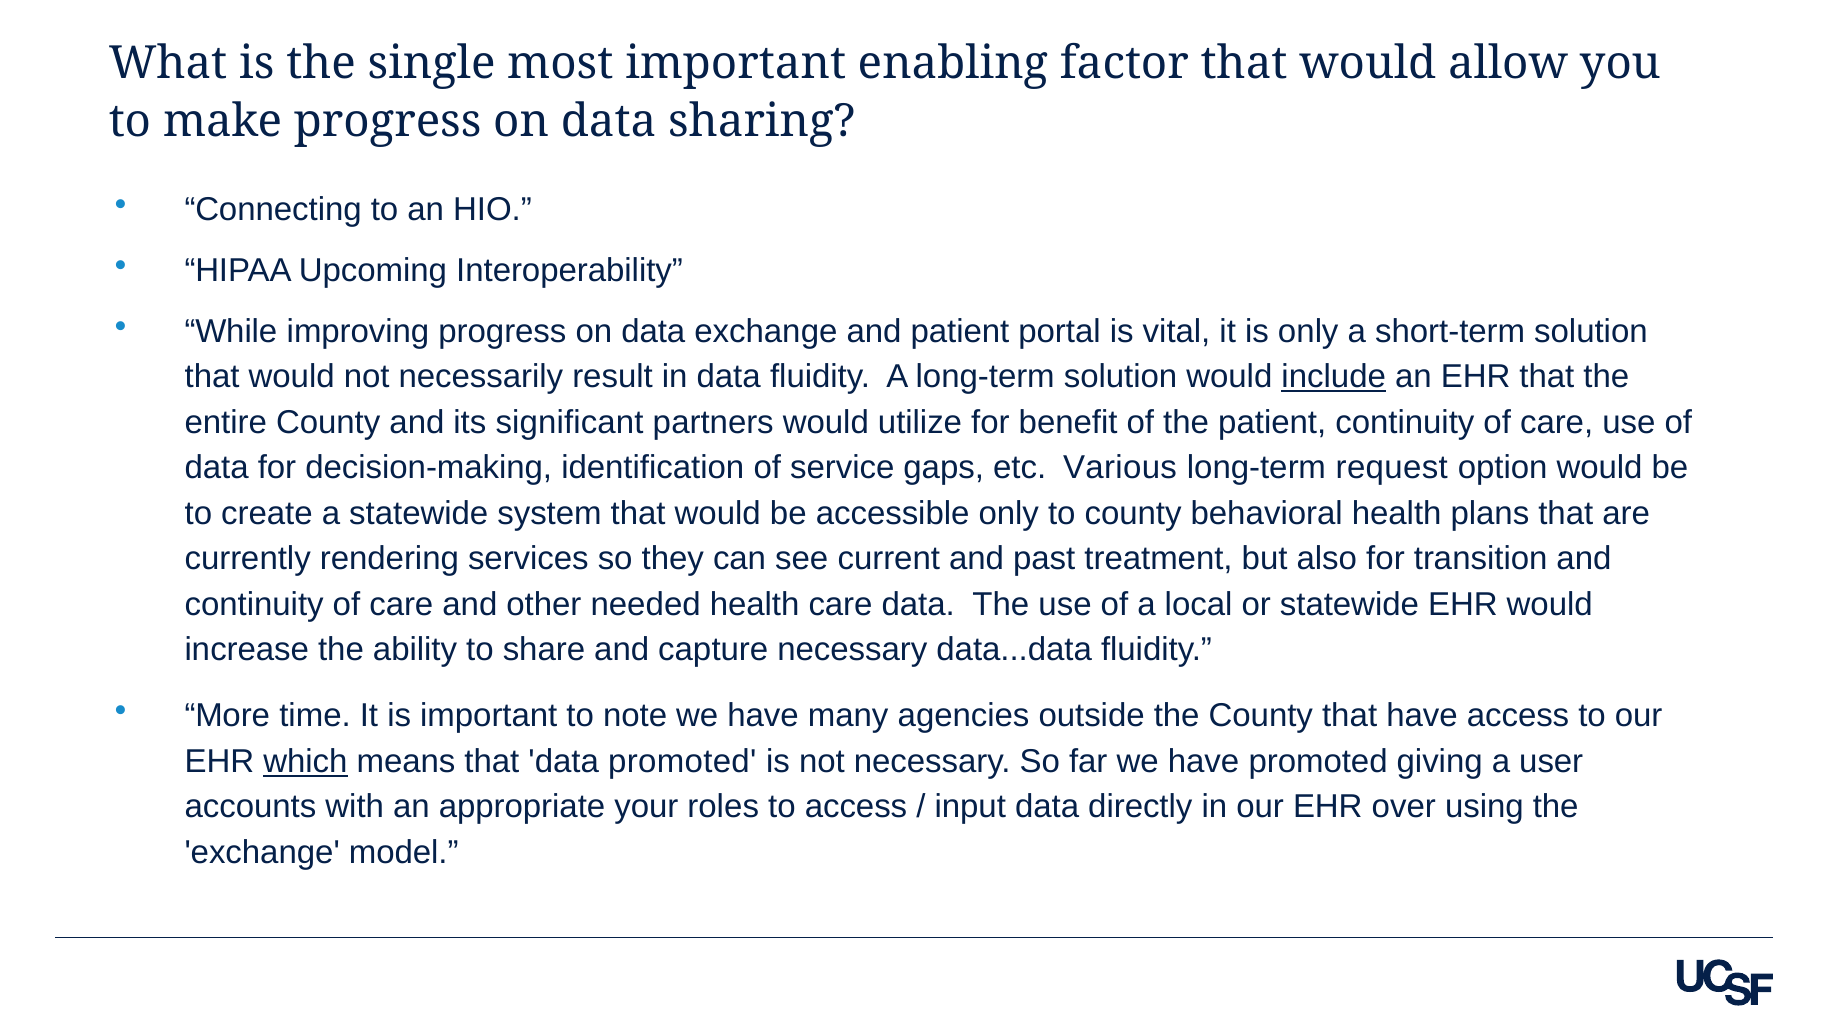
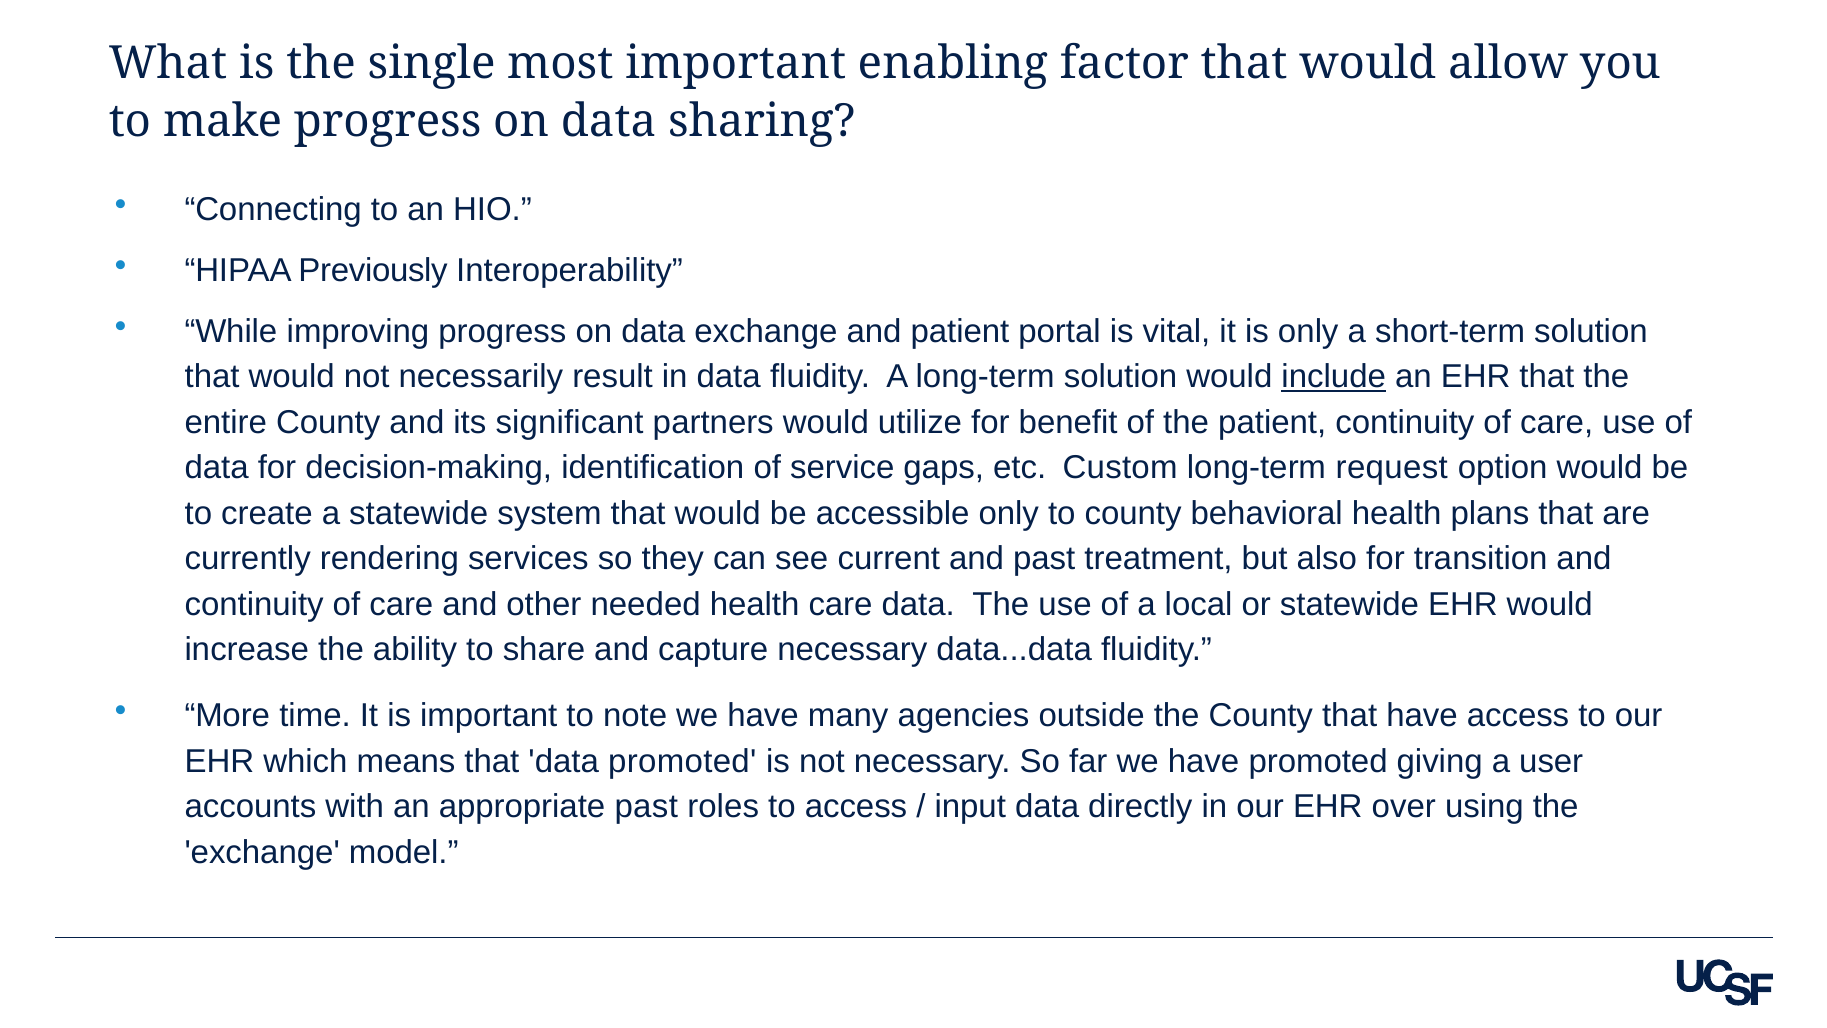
Upcoming: Upcoming -> Previously
Various: Various -> Custom
which underline: present -> none
appropriate your: your -> past
